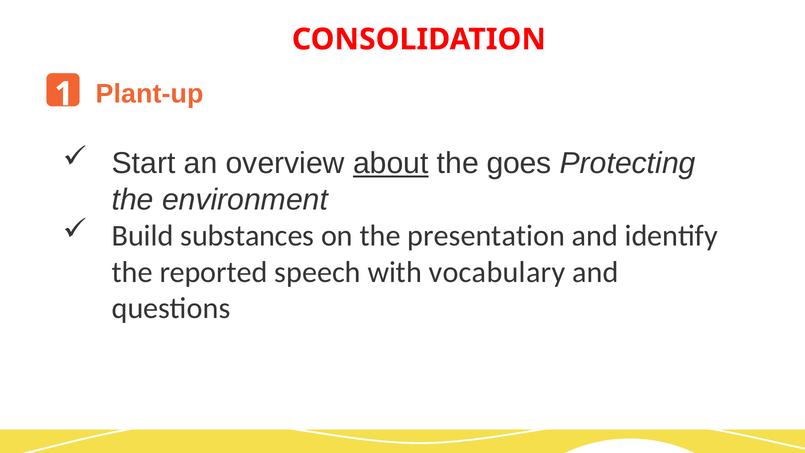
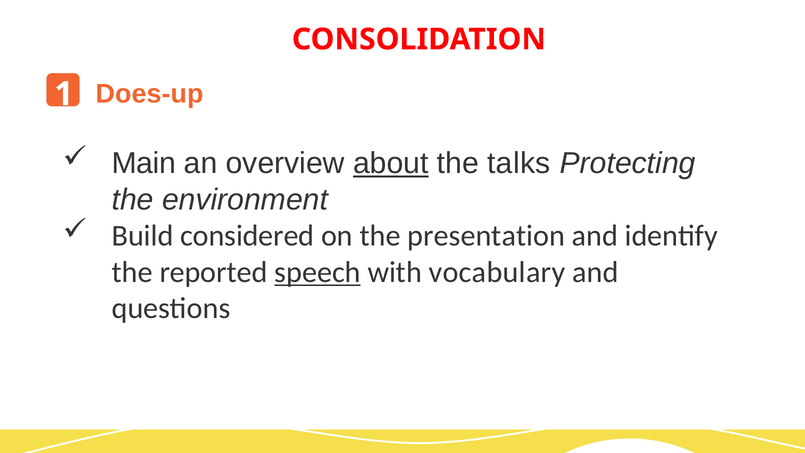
Plant-up: Plant-up -> Does-up
Start: Start -> Main
goes: goes -> talks
substances: substances -> considered
speech underline: none -> present
